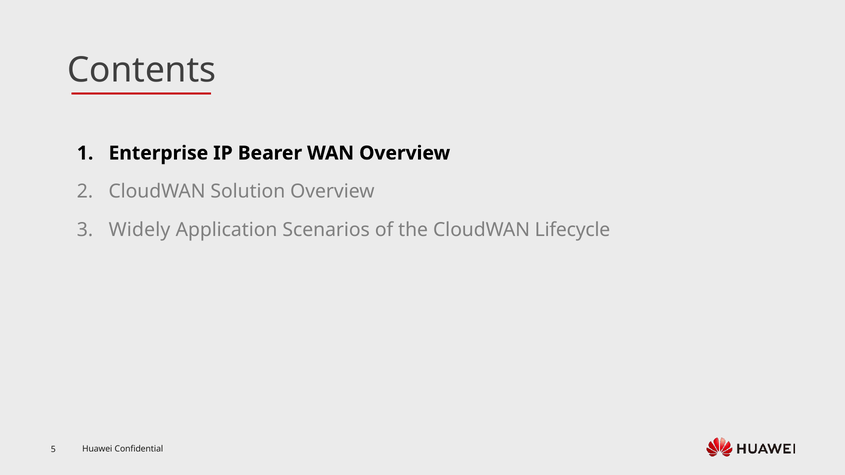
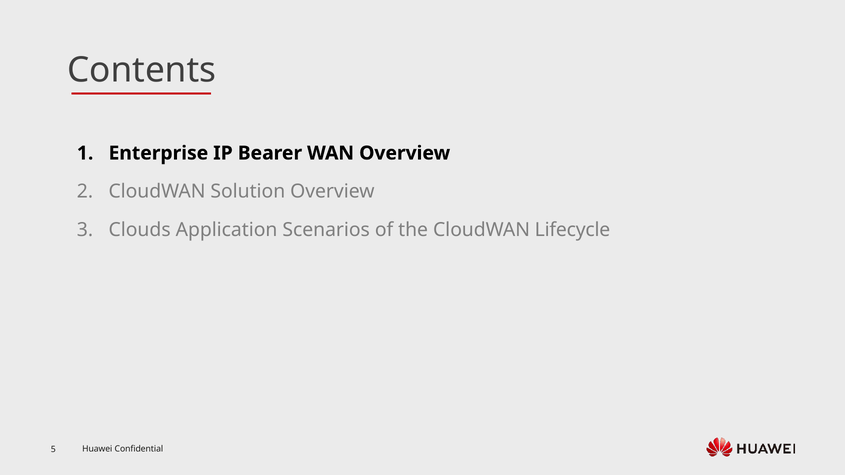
Widely: Widely -> Clouds
